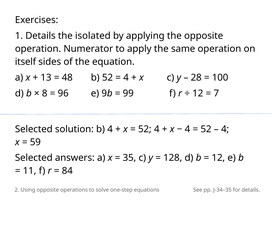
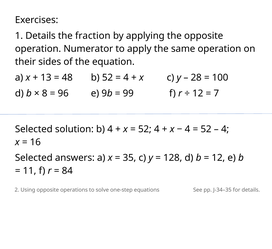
isolated: isolated -> fraction
itself: itself -> their
59: 59 -> 16
